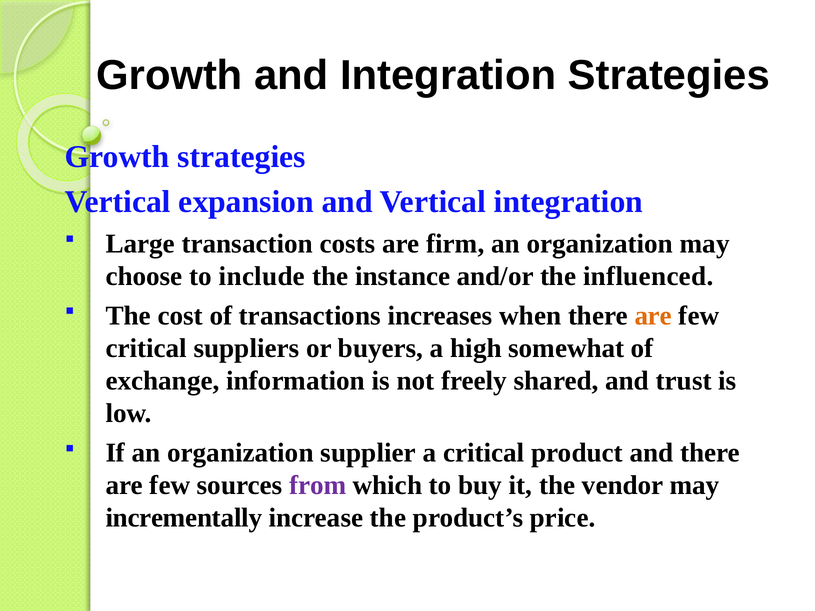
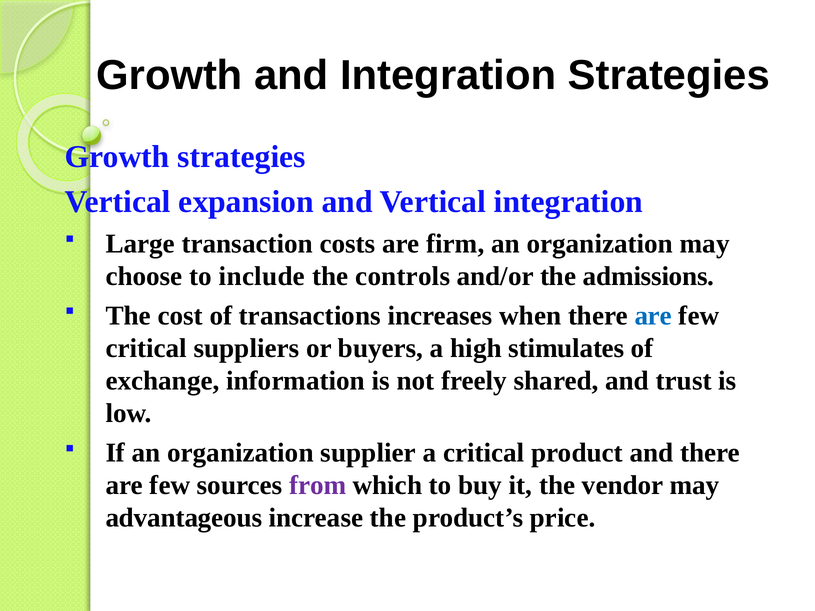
instance: instance -> controls
influenced: influenced -> admissions
are at (653, 316) colour: orange -> blue
somewhat: somewhat -> stimulates
incrementally: incrementally -> advantageous
